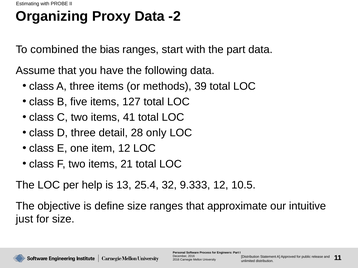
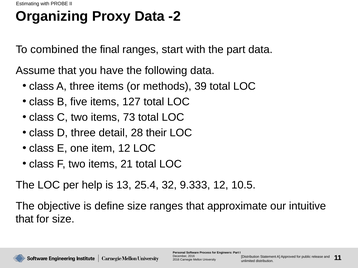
bias: bias -> final
41: 41 -> 73
only: only -> their
just at (24, 219): just -> that
